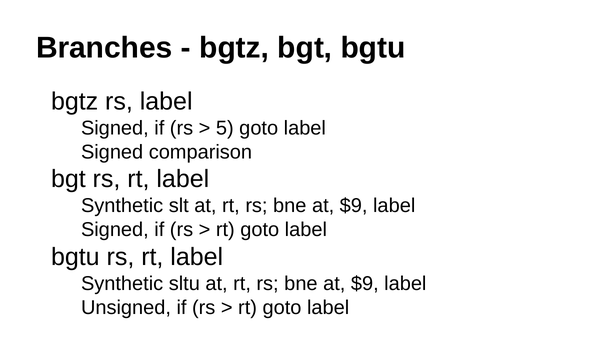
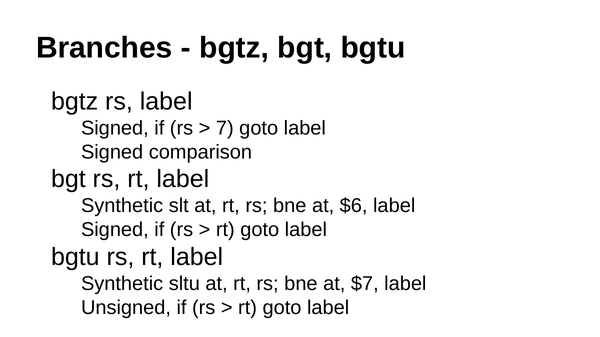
5: 5 -> 7
$9 at (354, 206): $9 -> $6
$9 at (365, 284): $9 -> $7
